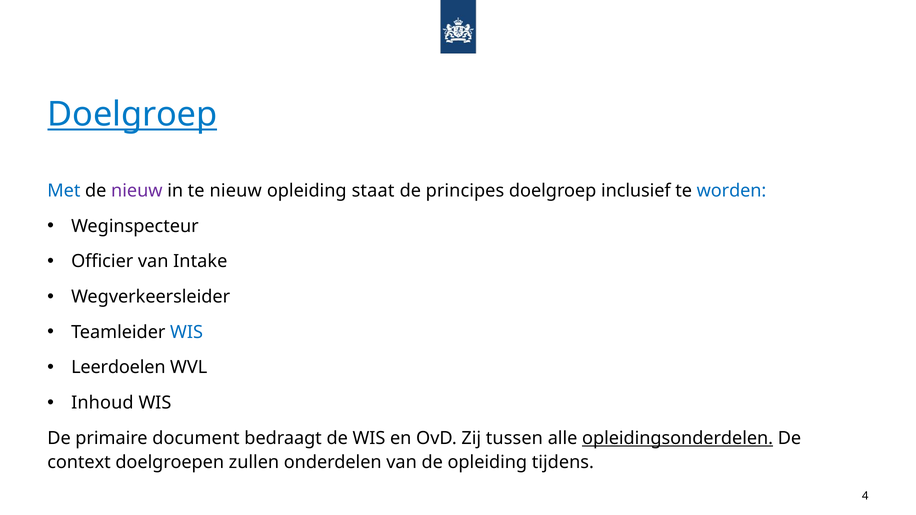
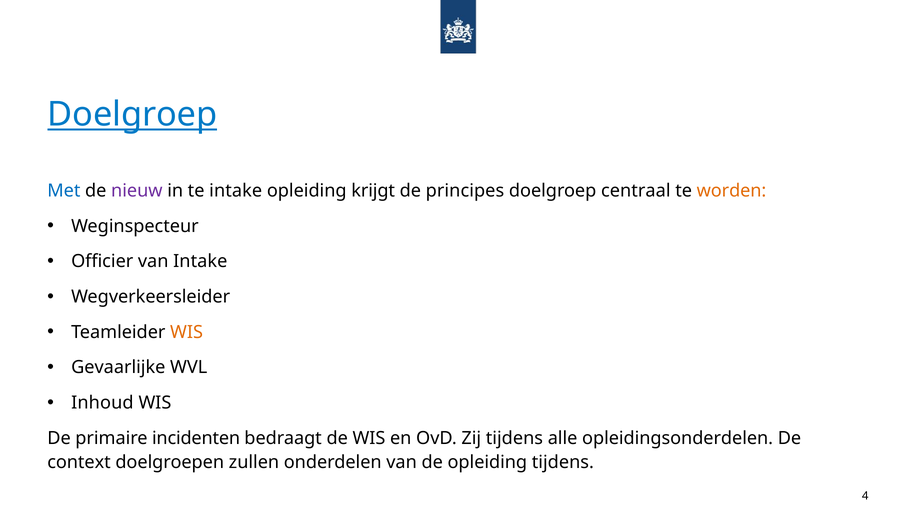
te nieuw: nieuw -> intake
staat: staat -> krijgt
inclusief: inclusief -> centraal
worden colour: blue -> orange
WIS at (187, 332) colour: blue -> orange
Leerdoelen: Leerdoelen -> Gevaarlijke
document: document -> incidenten
Zij tussen: tussen -> tijdens
opleidingsonderdelen underline: present -> none
